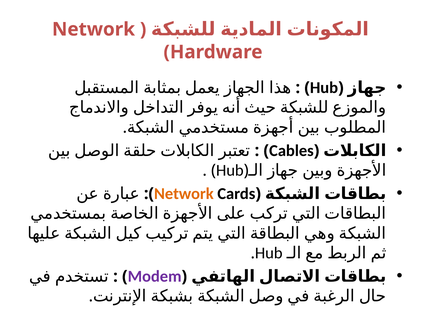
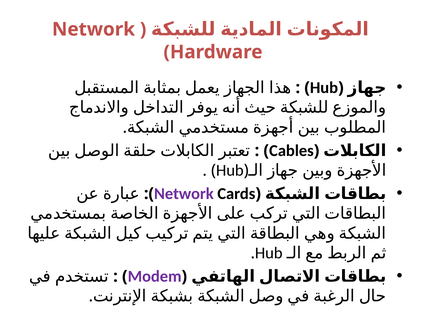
Network at (184, 193) colour: orange -> purple
